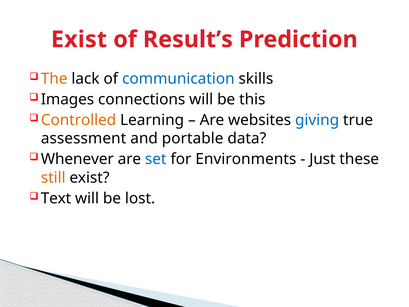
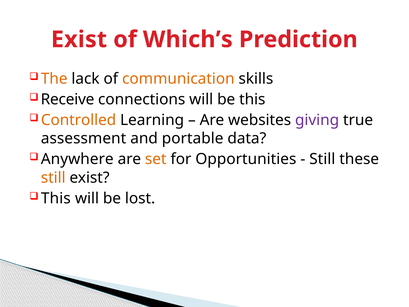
Result’s: Result’s -> Which’s
communication colour: blue -> orange
Images: Images -> Receive
giving colour: blue -> purple
Whenever: Whenever -> Anywhere
set colour: blue -> orange
Environments: Environments -> Opportunities
Just at (322, 159): Just -> Still
Text at (56, 198): Text -> This
